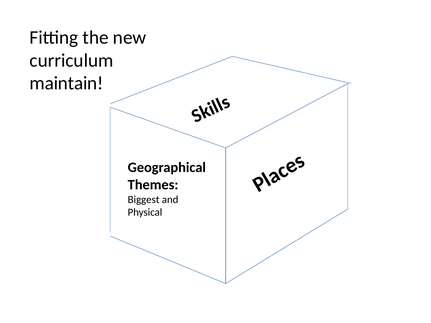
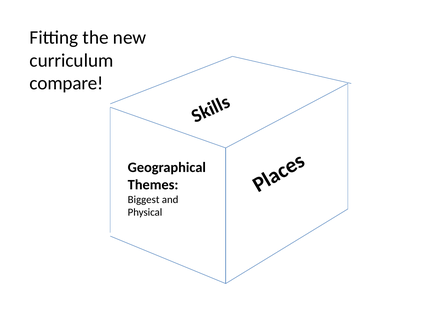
maintain: maintain -> compare
